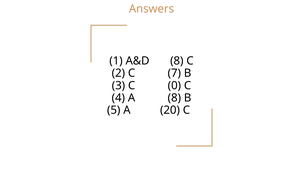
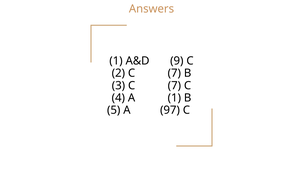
A&D 8: 8 -> 9
3 C 0: 0 -> 7
A 8: 8 -> 1
20: 20 -> 97
